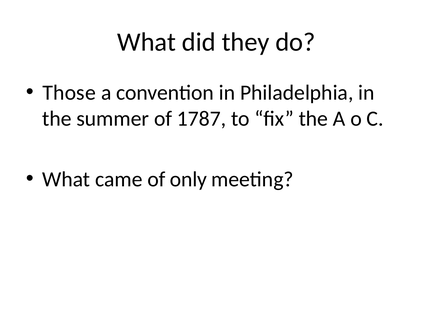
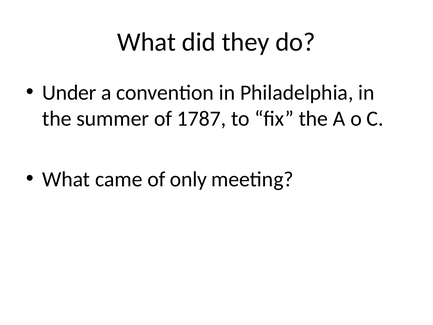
Those: Those -> Under
